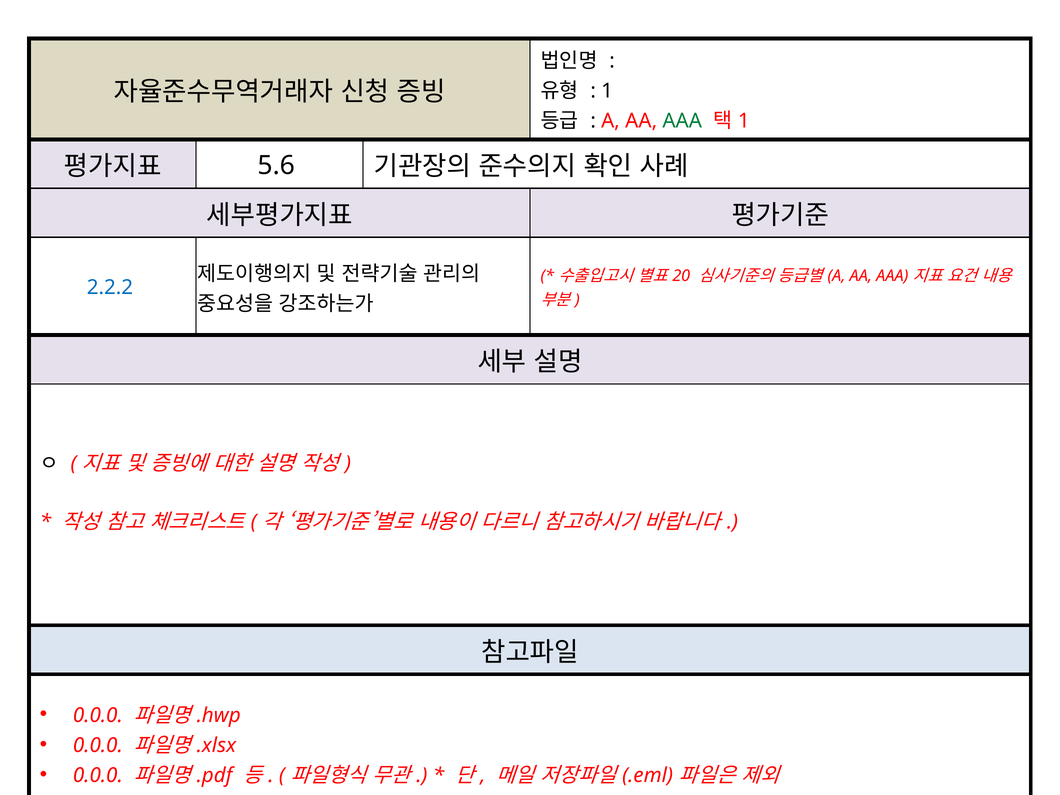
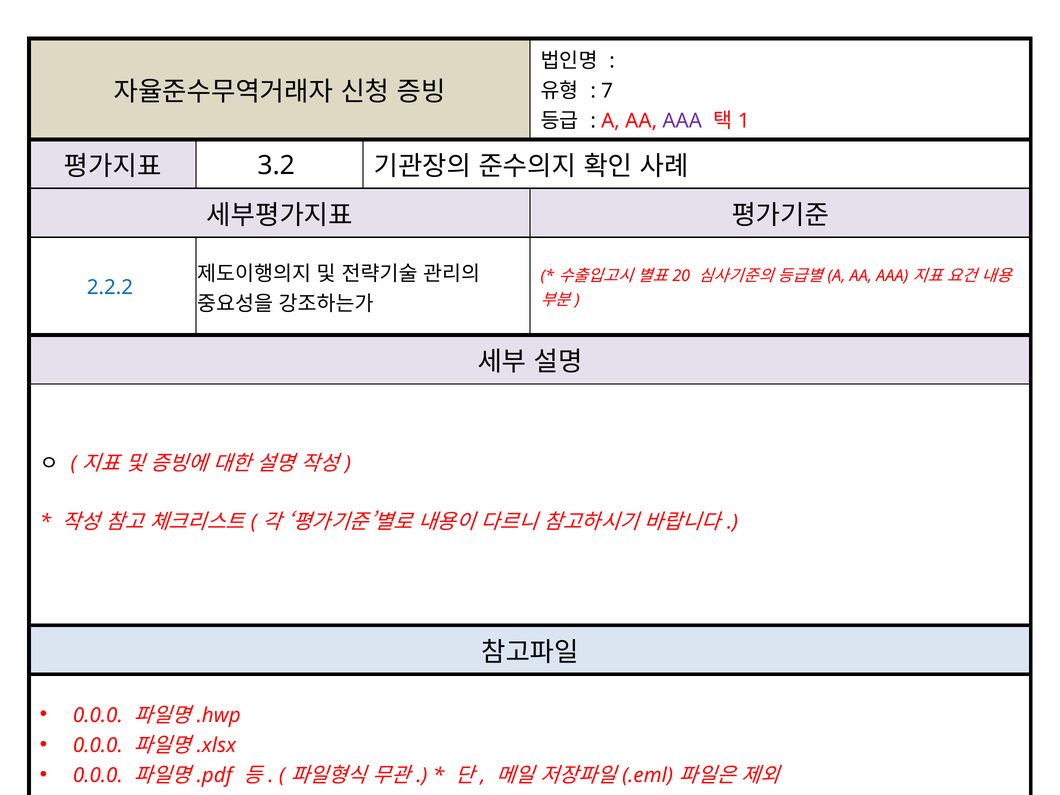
1 at (607, 91): 1 -> 7
AAA colour: green -> purple
5.6: 5.6 -> 3.2
